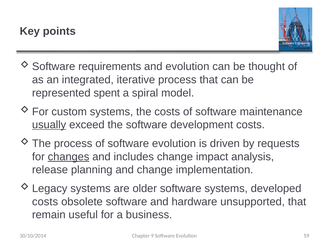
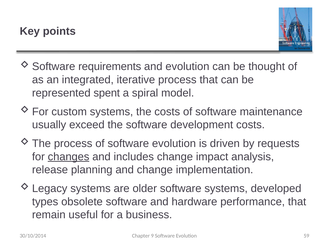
usually underline: present -> none
costs at (45, 201): costs -> types
unsupported: unsupported -> performance
